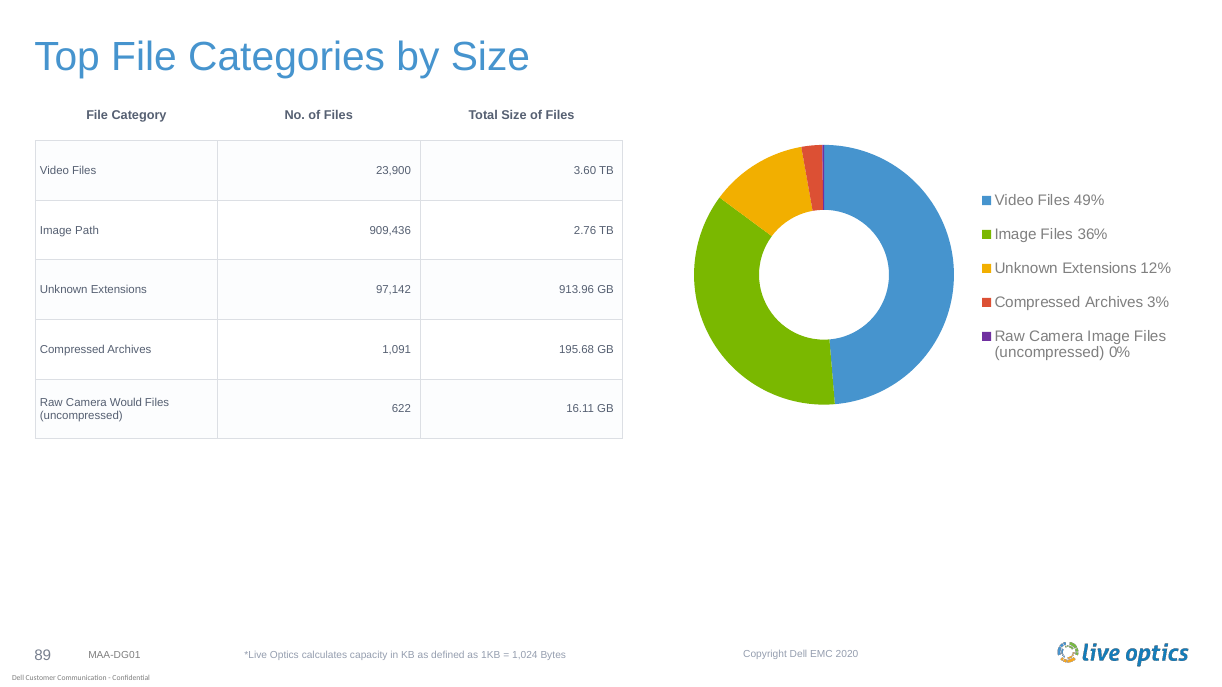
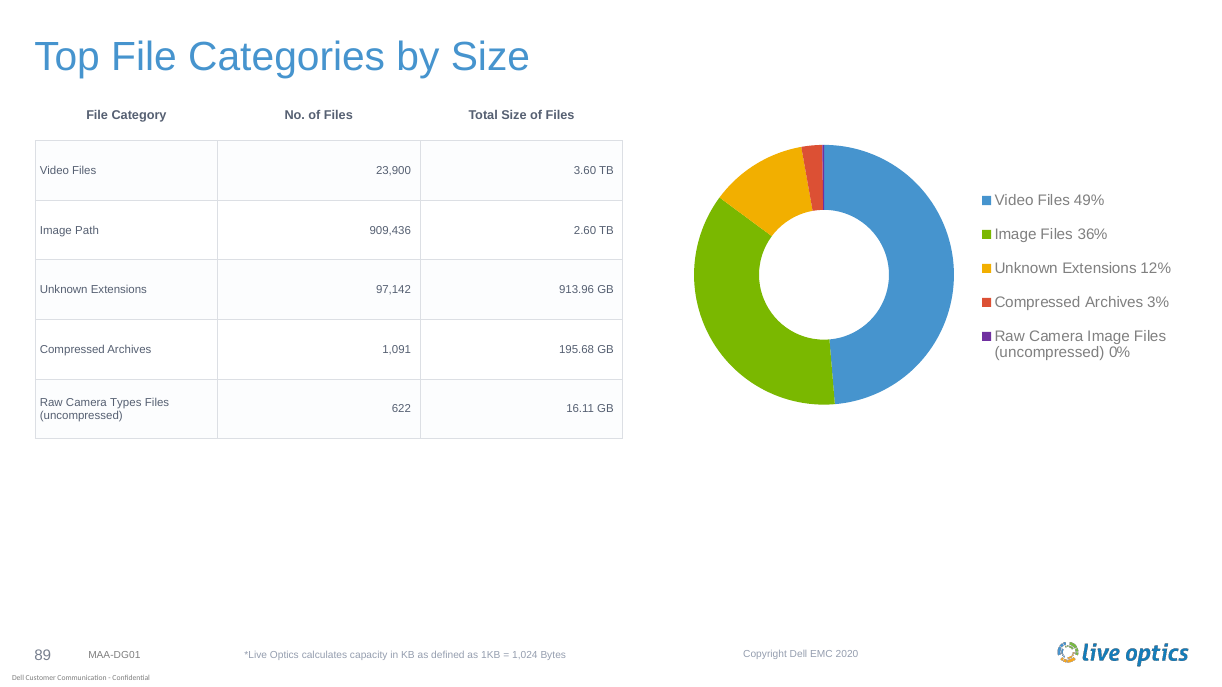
2.76: 2.76 -> 2.60
Would: Would -> Types
